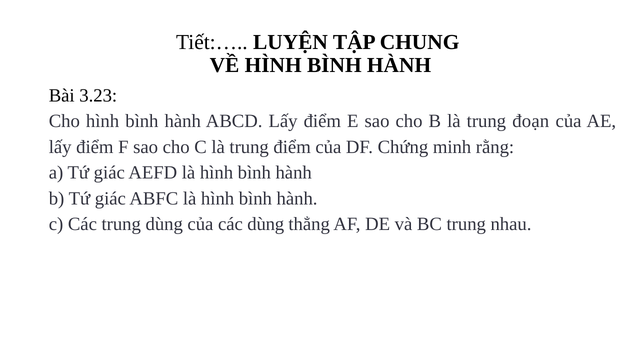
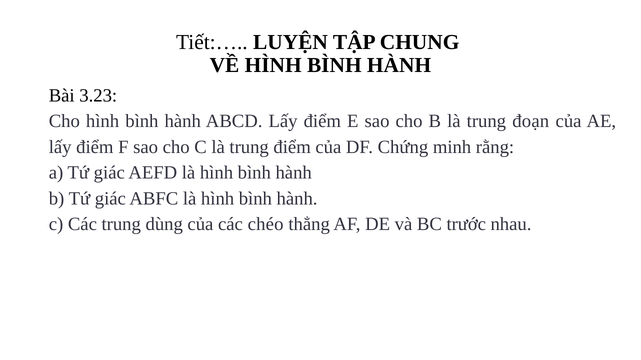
các dùng: dùng -> chéo
BC trung: trung -> trước
